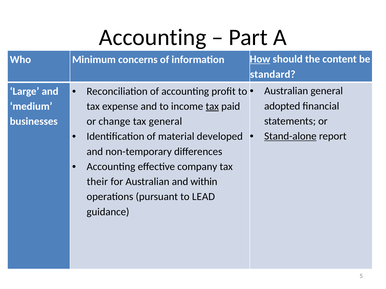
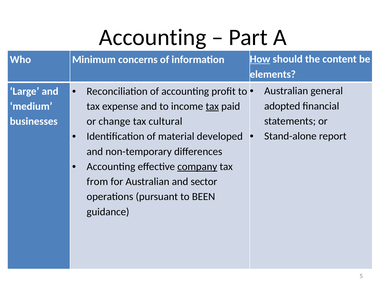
standard: standard -> elements
tax general: general -> cultural
Stand-alone underline: present -> none
company underline: none -> present
their: their -> from
within: within -> sector
LEAD: LEAD -> BEEN
